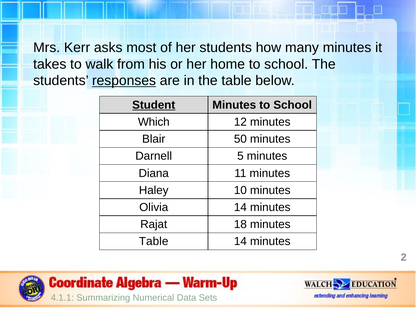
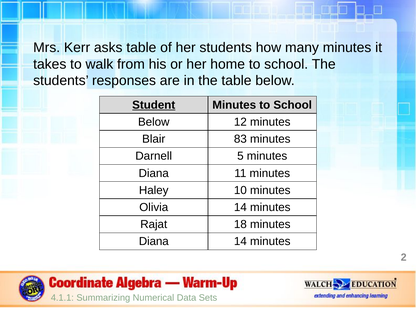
asks most: most -> table
responses underline: present -> none
Which at (154, 122): Which -> Below
50: 50 -> 83
Table at (154, 241): Table -> Diana
